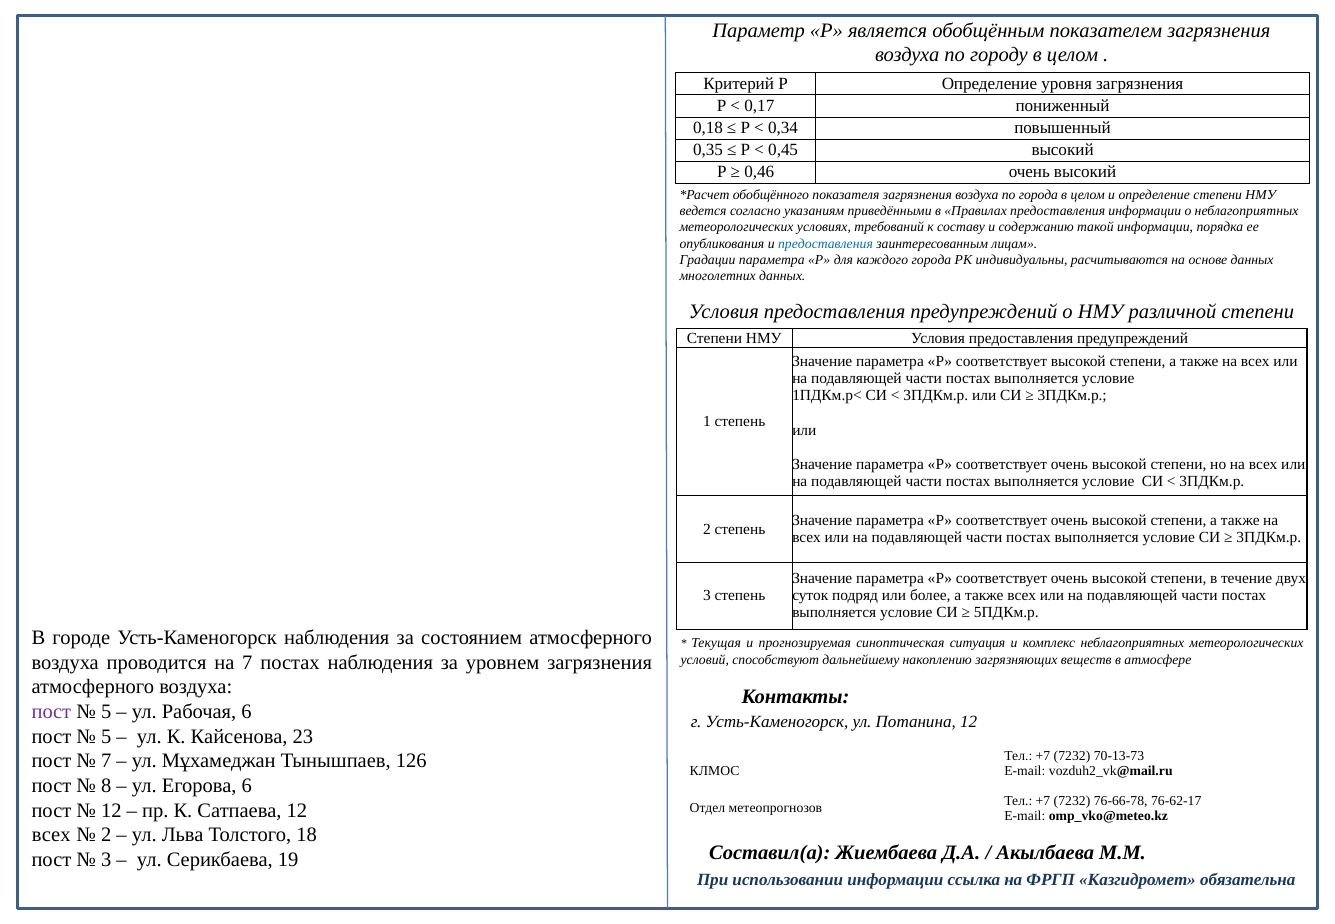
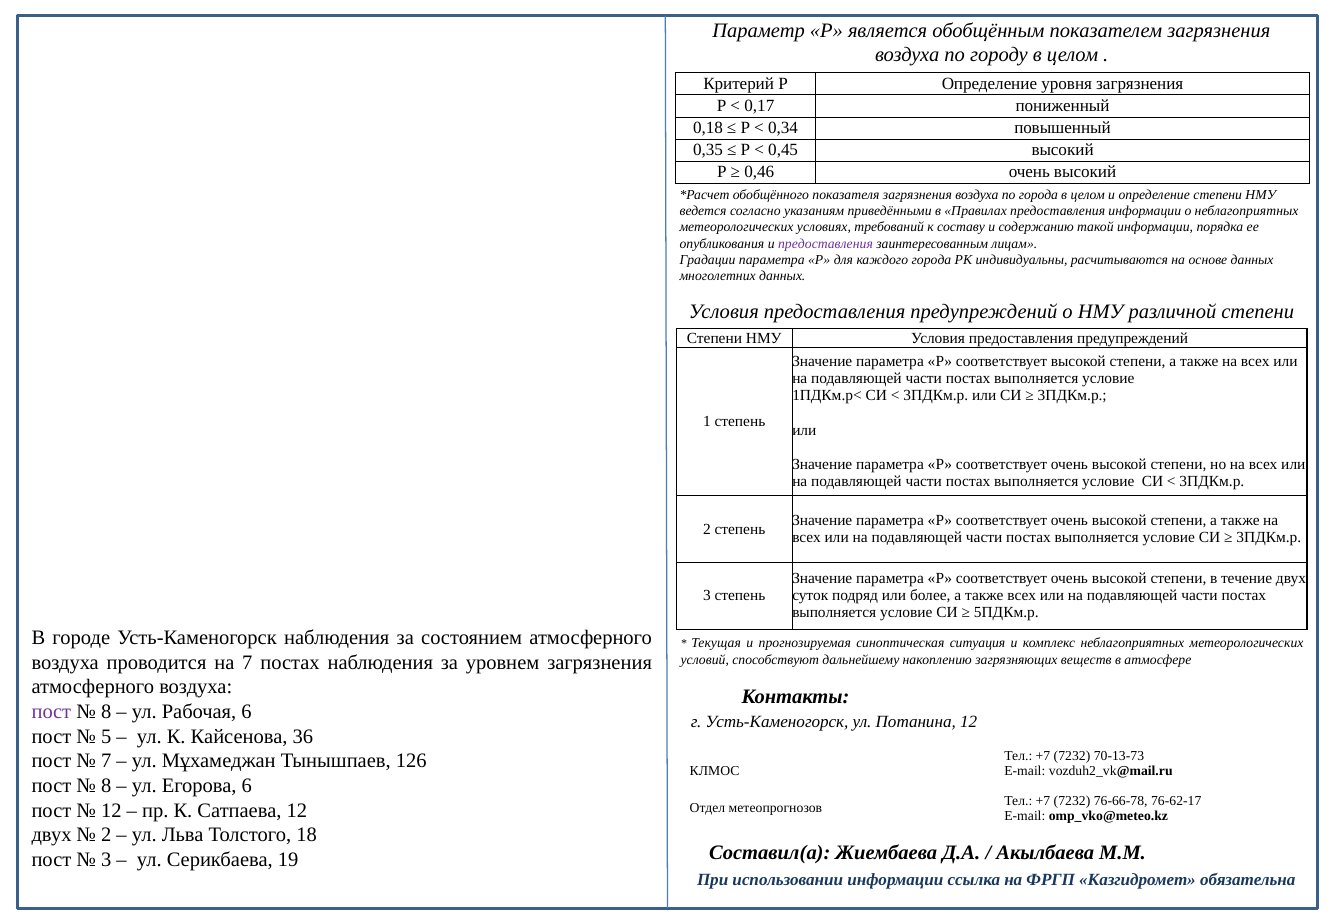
предоставления at (825, 244) colour: blue -> purple
5 at (106, 712): 5 -> 8
23: 23 -> 36
всех at (51, 835): всех -> двух
